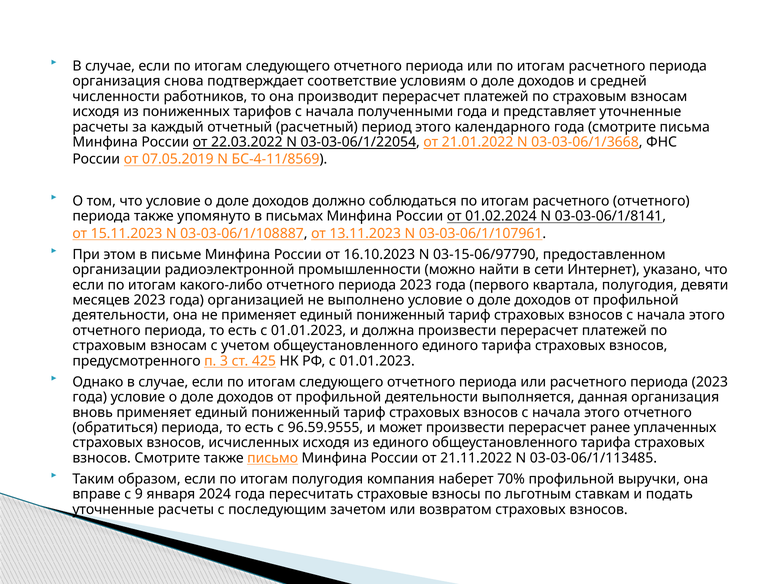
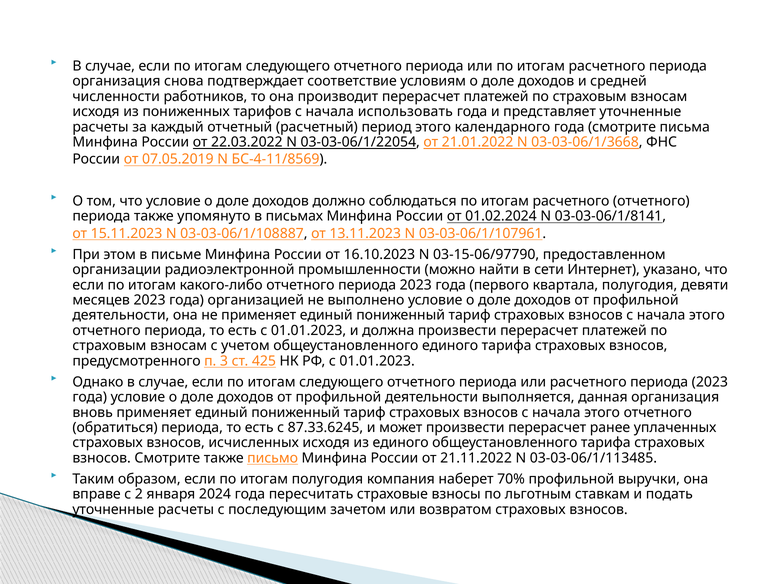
полученными: полученными -> использовать
96.59.9555: 96.59.9555 -> 87.33.6245
9: 9 -> 2
